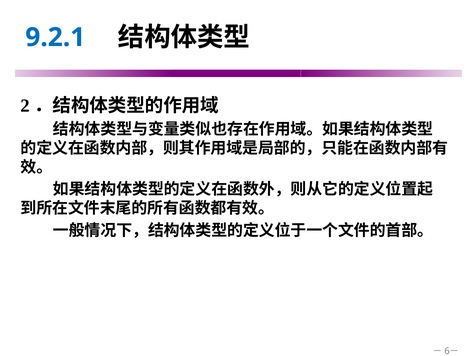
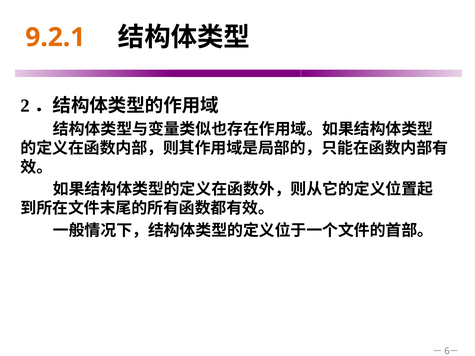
9.2.1 colour: blue -> orange
